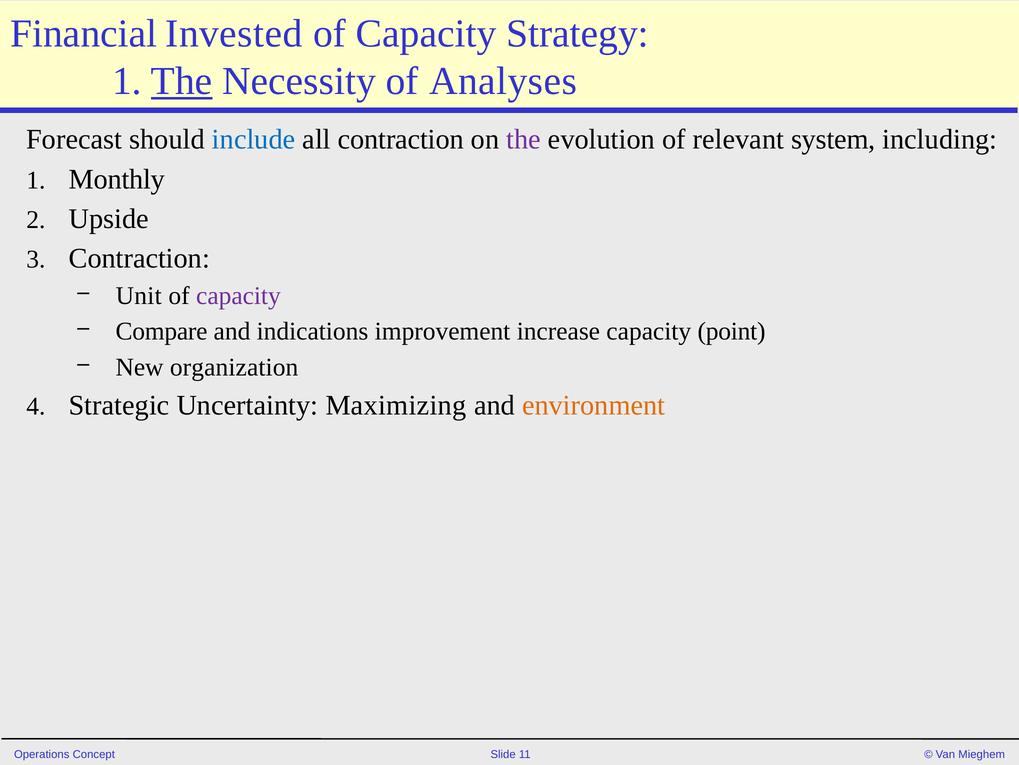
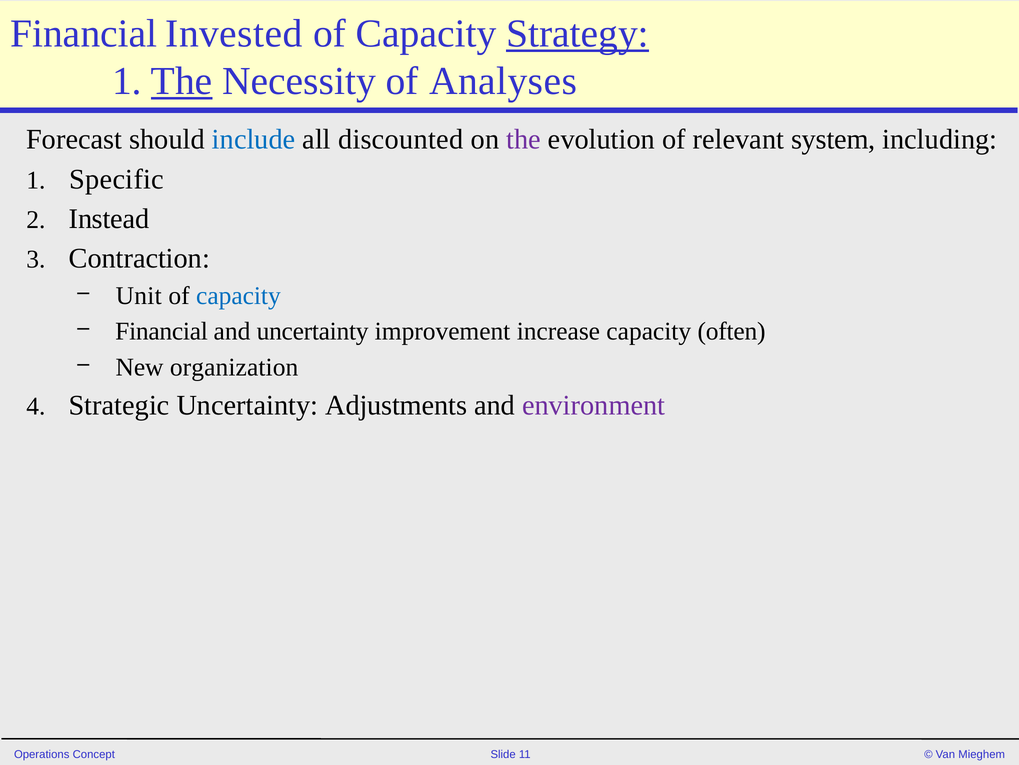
Strategy underline: none -> present
all contraction: contraction -> discounted
Monthly: Monthly -> Specific
Upside: Upside -> Instead
capacity at (238, 296) colour: purple -> blue
Compare at (162, 331): Compare -> Financial
and indications: indications -> uncertainty
point: point -> often
Maximizing: Maximizing -> Adjustments
environment colour: orange -> purple
